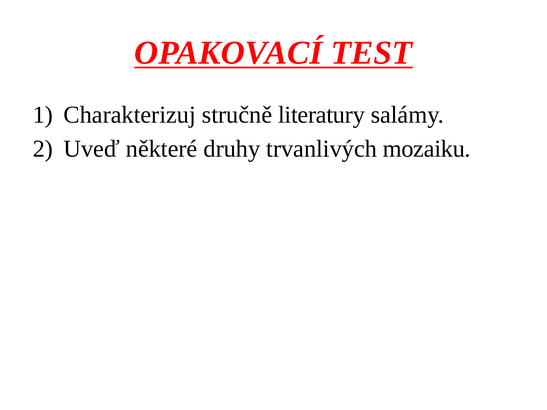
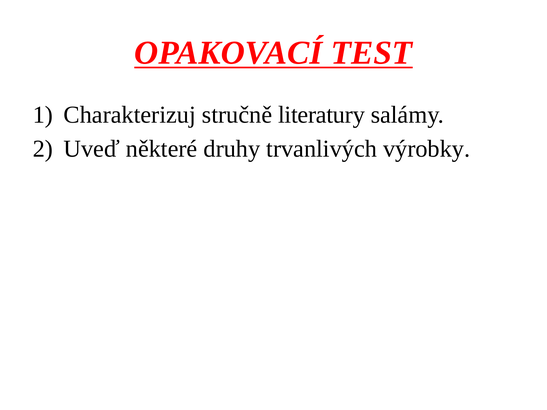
mozaiku: mozaiku -> výrobky
